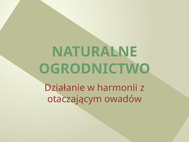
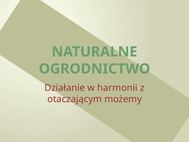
owadów: owadów -> możemy
